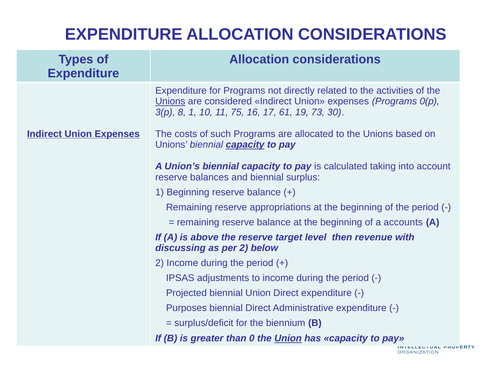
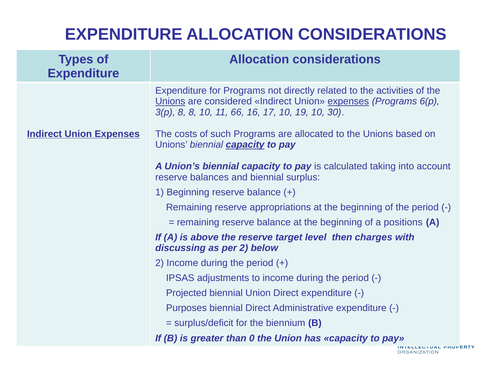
expenses at (348, 101) underline: none -> present
0(p: 0(p -> 6(p
8 1: 1 -> 8
75: 75 -> 66
17 61: 61 -> 10
19 73: 73 -> 10
accounts: accounts -> positions
revenue: revenue -> charges
Union at (288, 338) underline: present -> none
